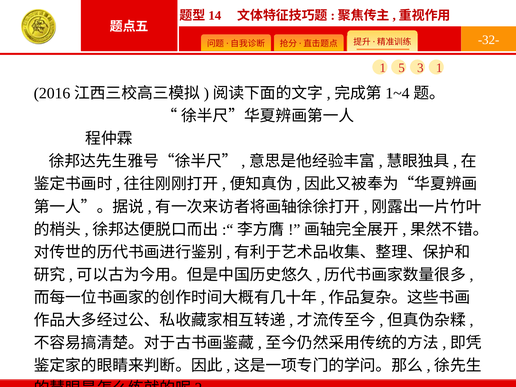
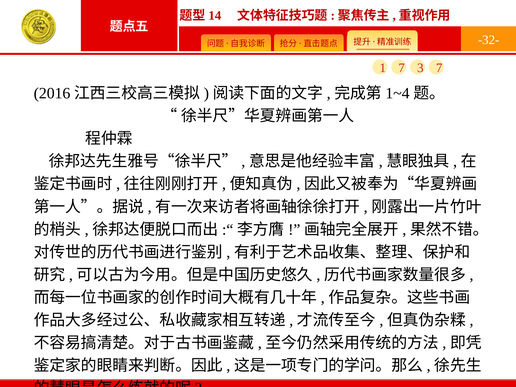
1 5: 5 -> 7
3 1: 1 -> 7
